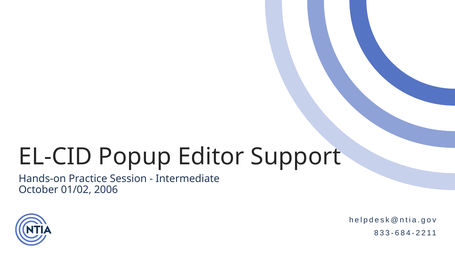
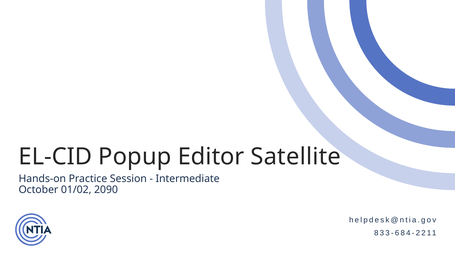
Support: Support -> Satellite
2006: 2006 -> 2090
